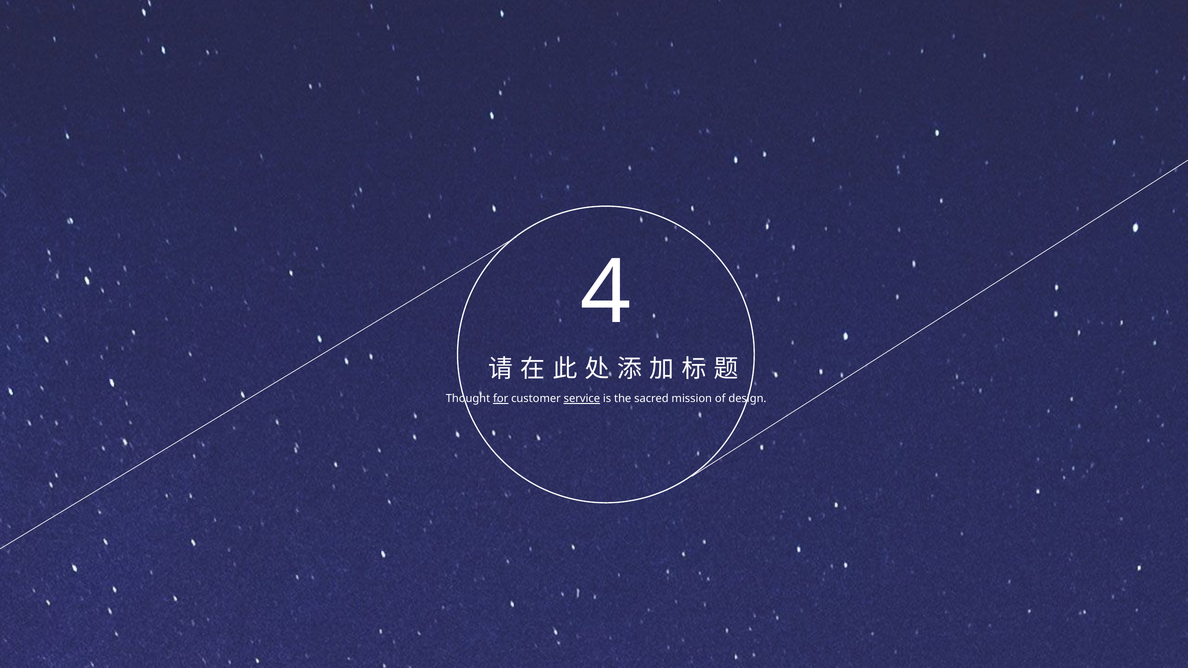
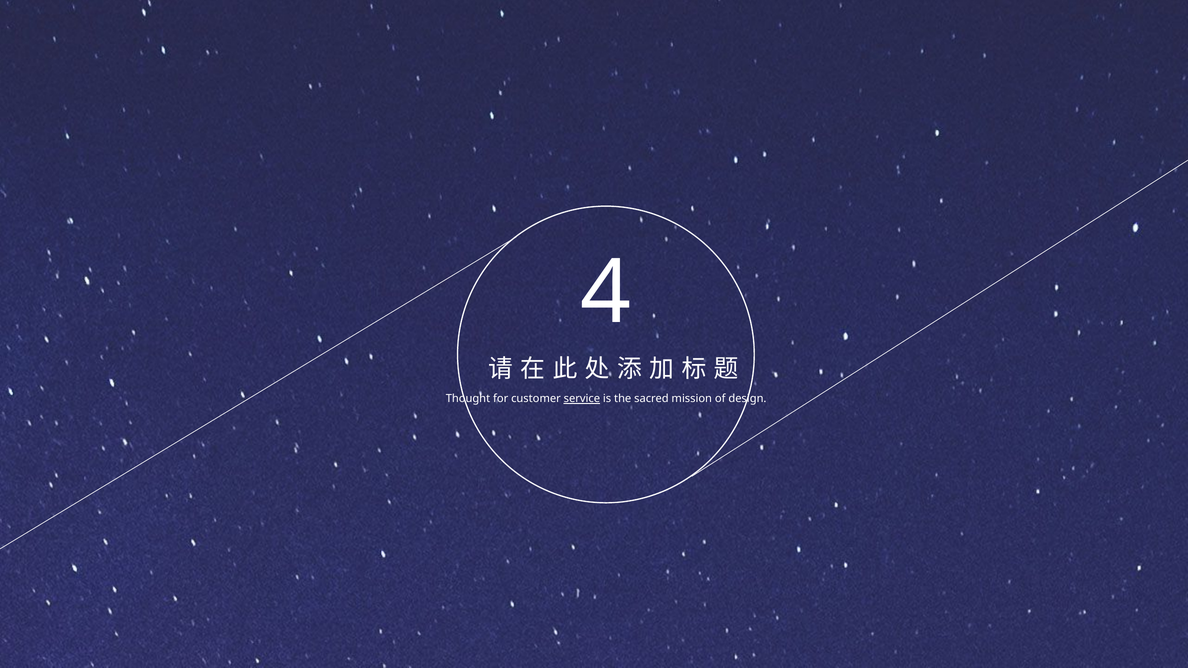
for underline: present -> none
